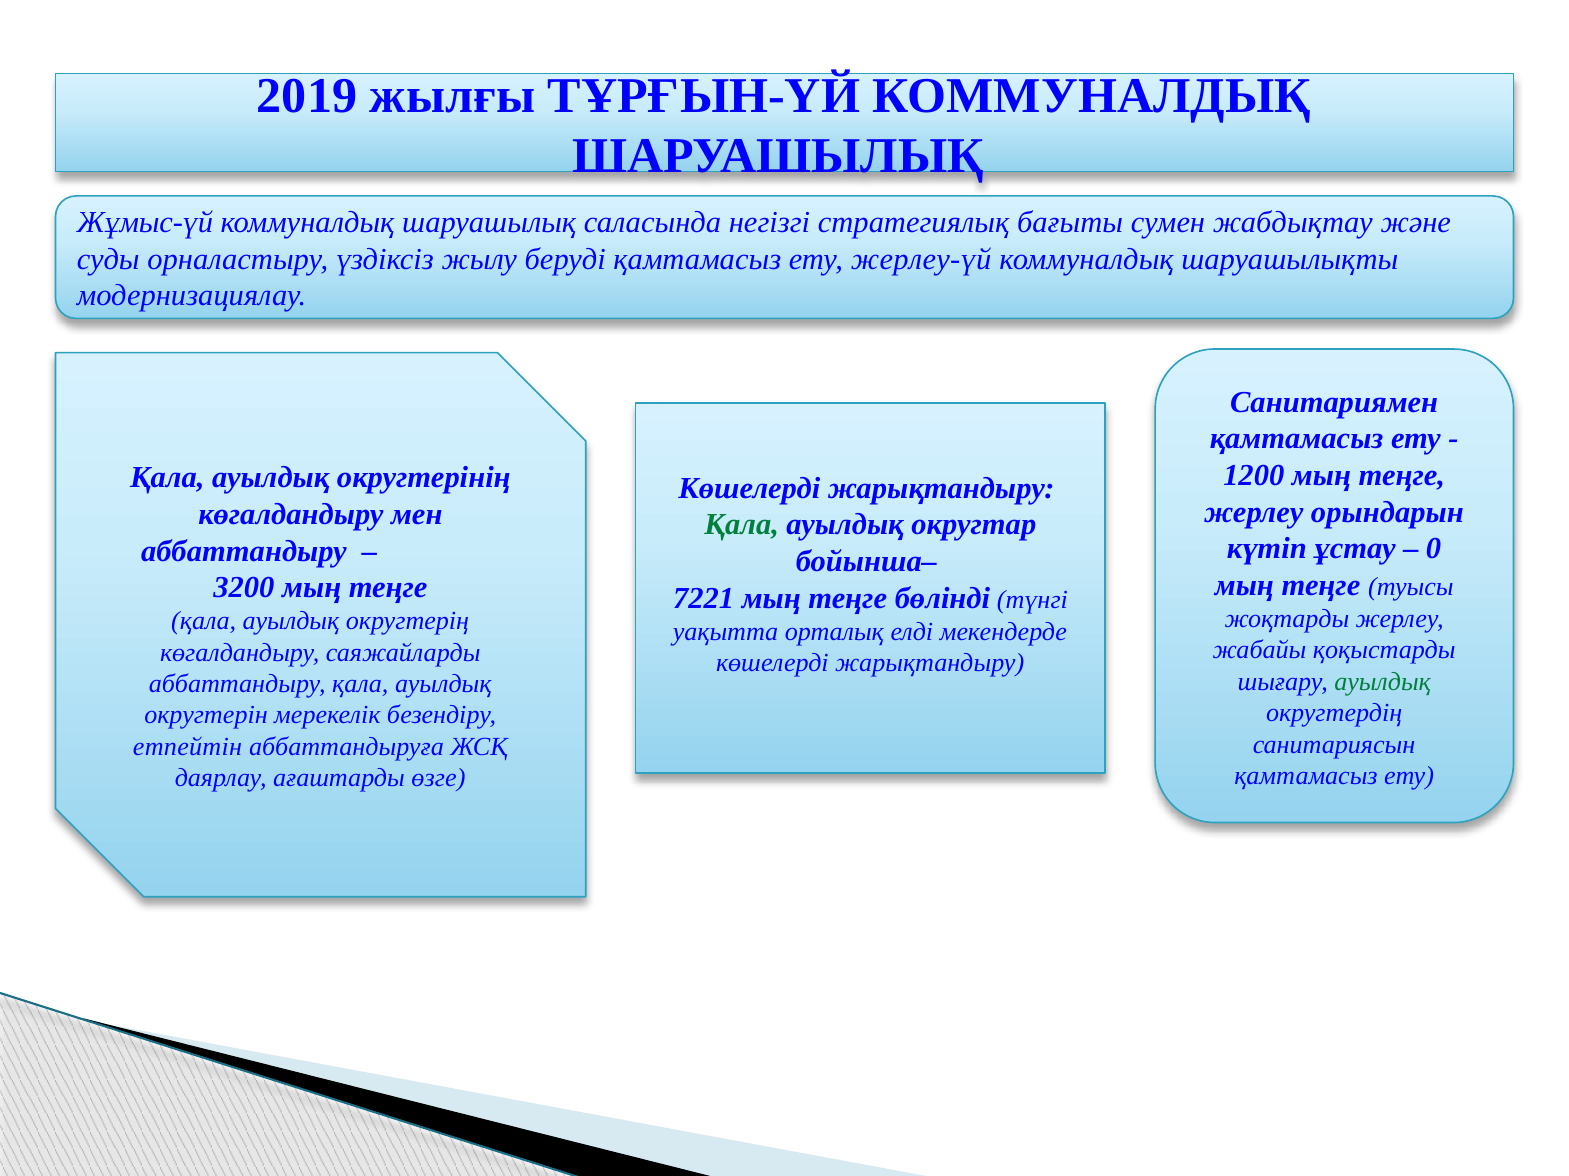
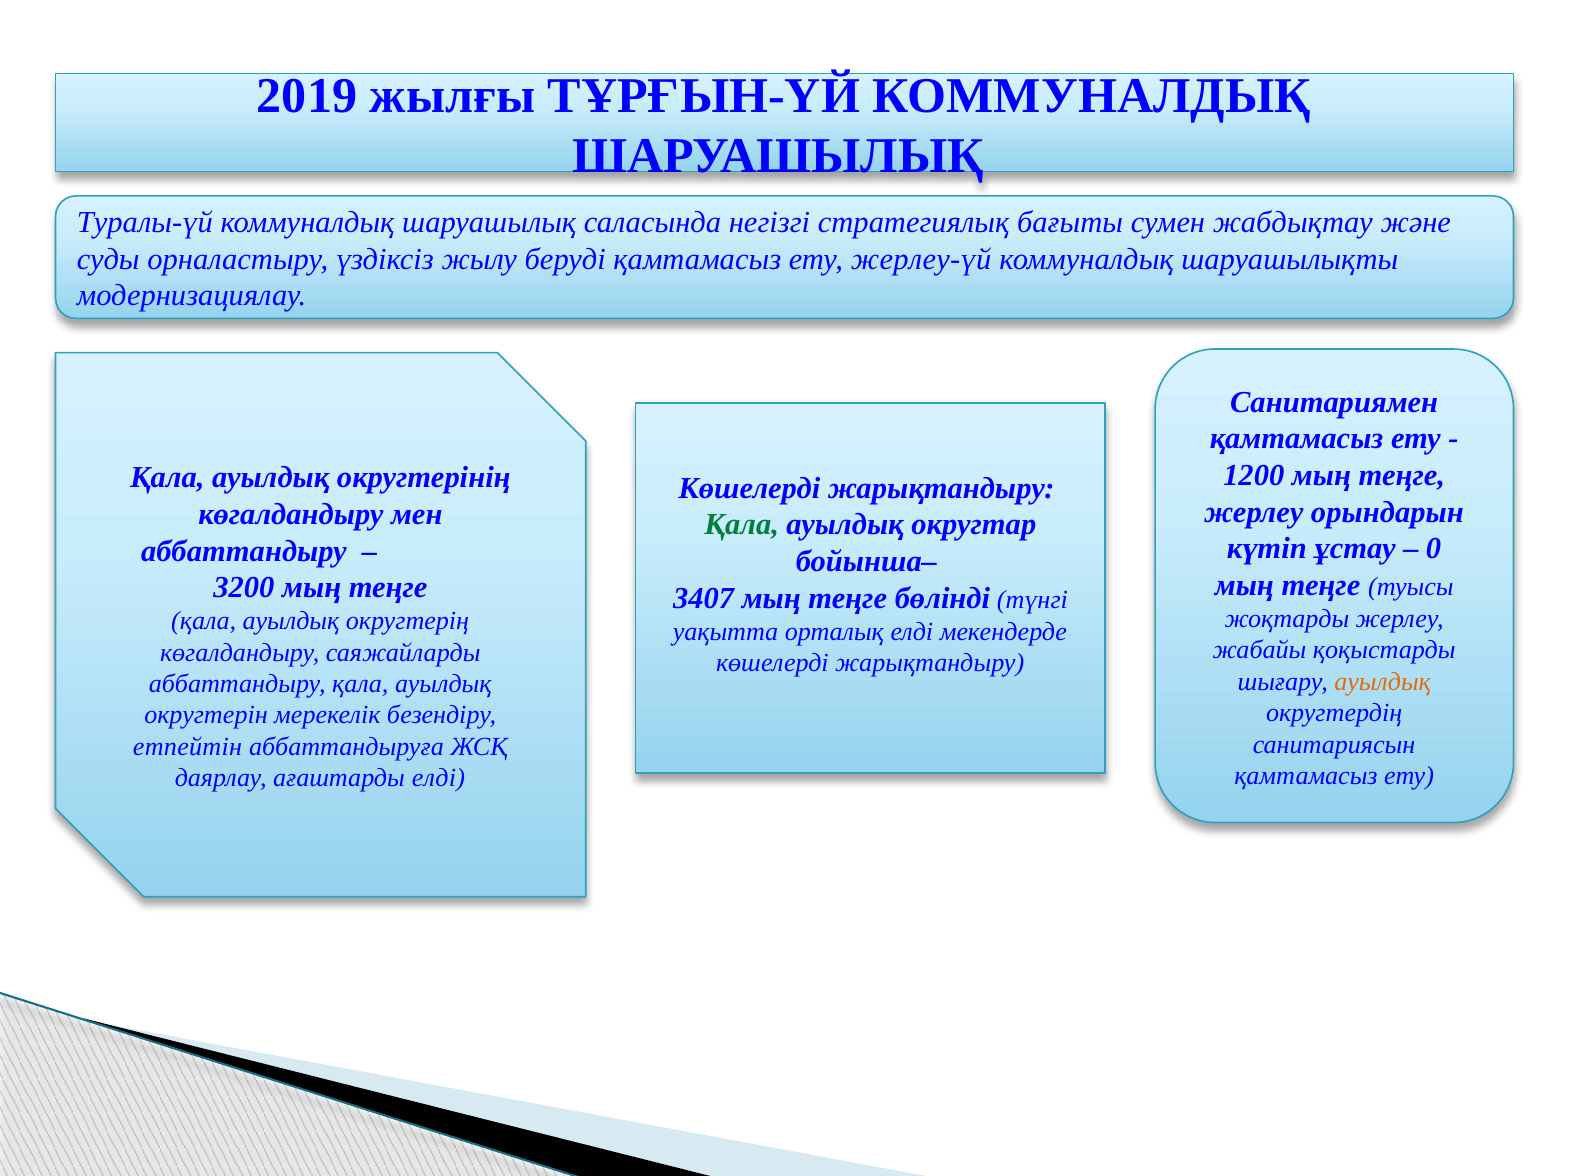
Жұмыс-үй: Жұмыс-үй -> Туралы-үй
7221: 7221 -> 3407
ауылдық at (1383, 682) colour: green -> orange
ағаштарды өзге: өзге -> елді
